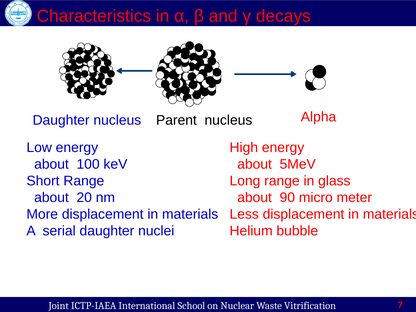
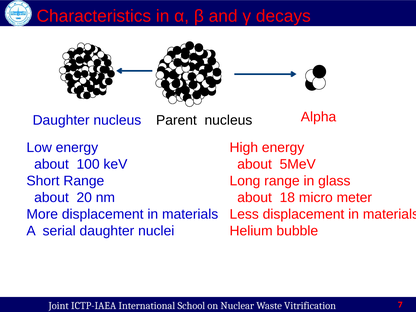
90: 90 -> 18
